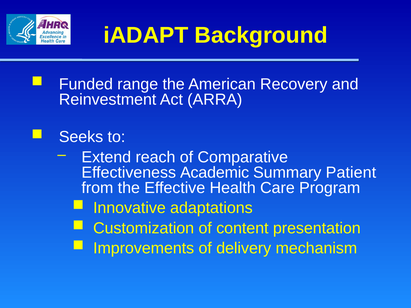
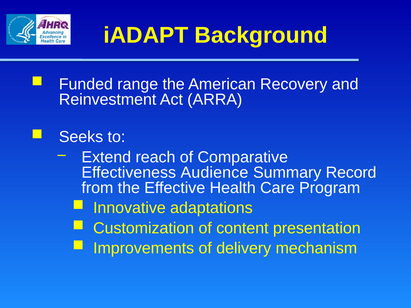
Academic: Academic -> Audience
Patient: Patient -> Record
